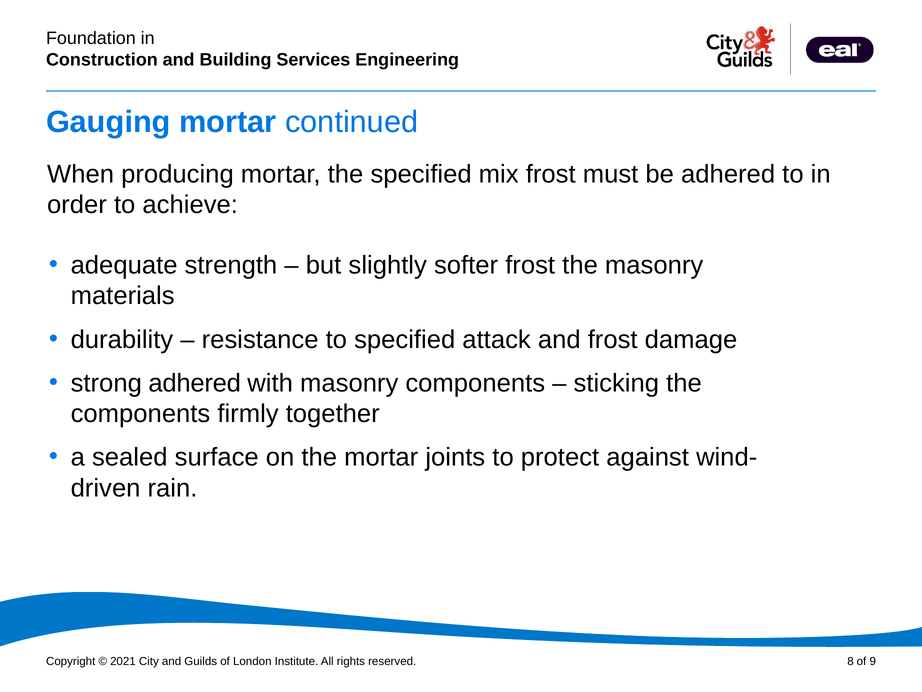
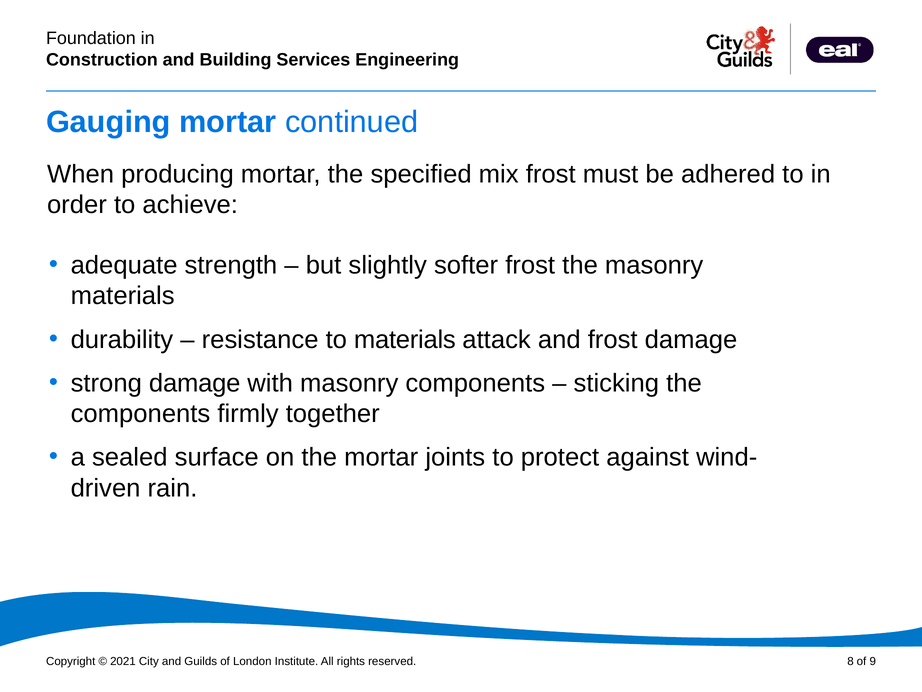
to specified: specified -> materials
strong adhered: adhered -> damage
